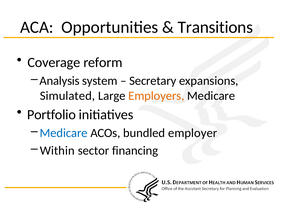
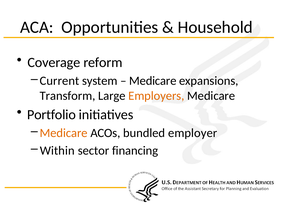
Transitions: Transitions -> Household
Analysis: Analysis -> Current
Secretary at (153, 81): Secretary -> Medicare
Simulated: Simulated -> Transform
Medicare at (64, 133) colour: blue -> orange
